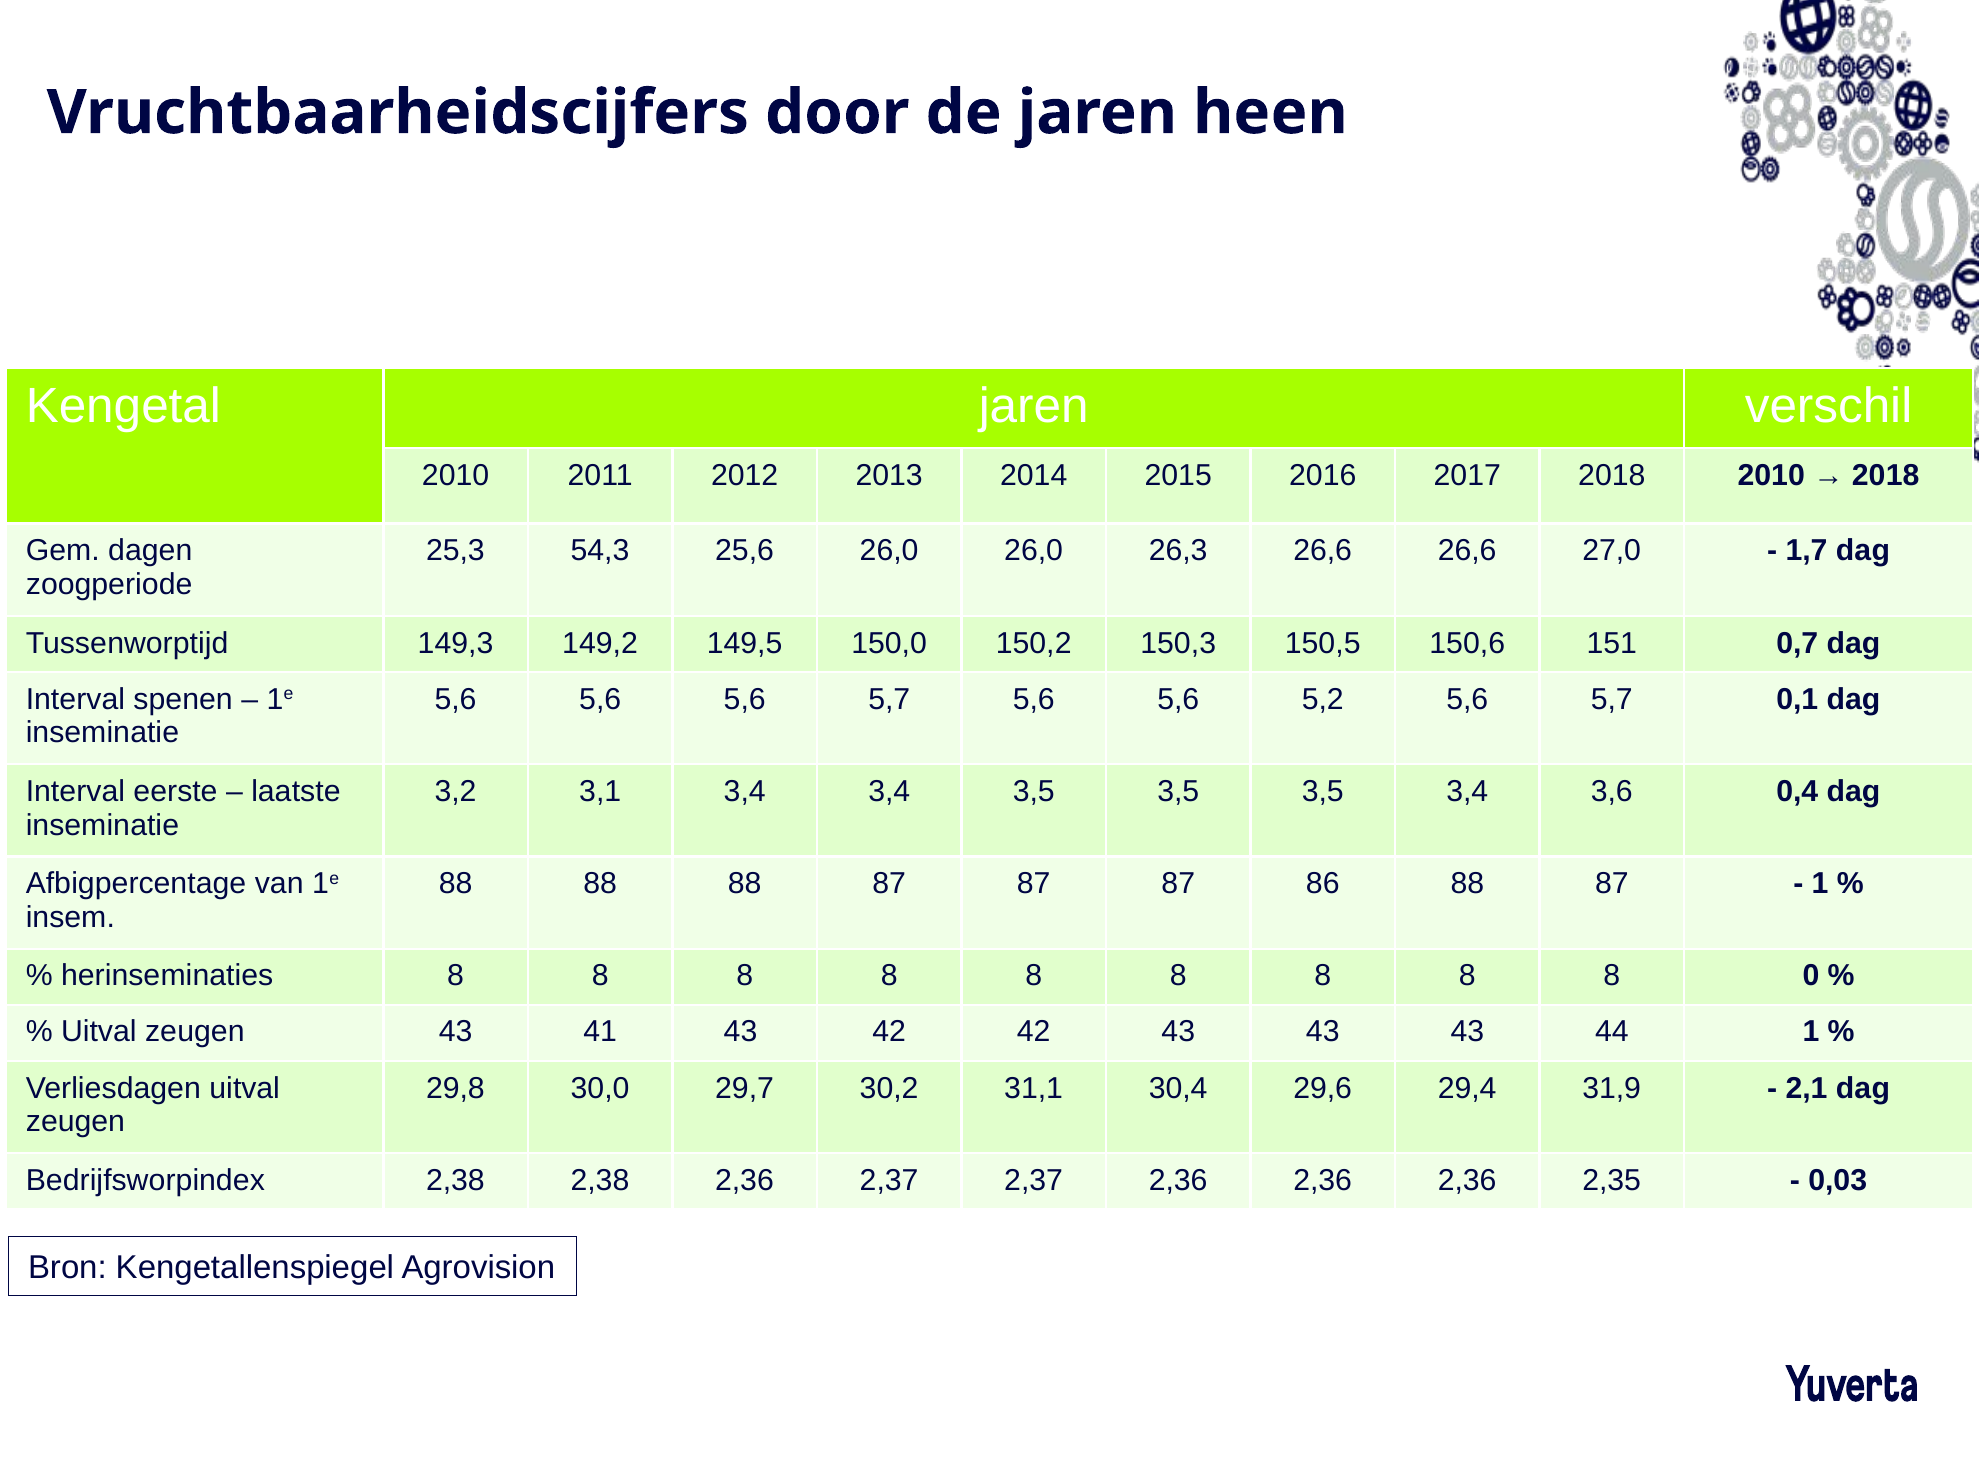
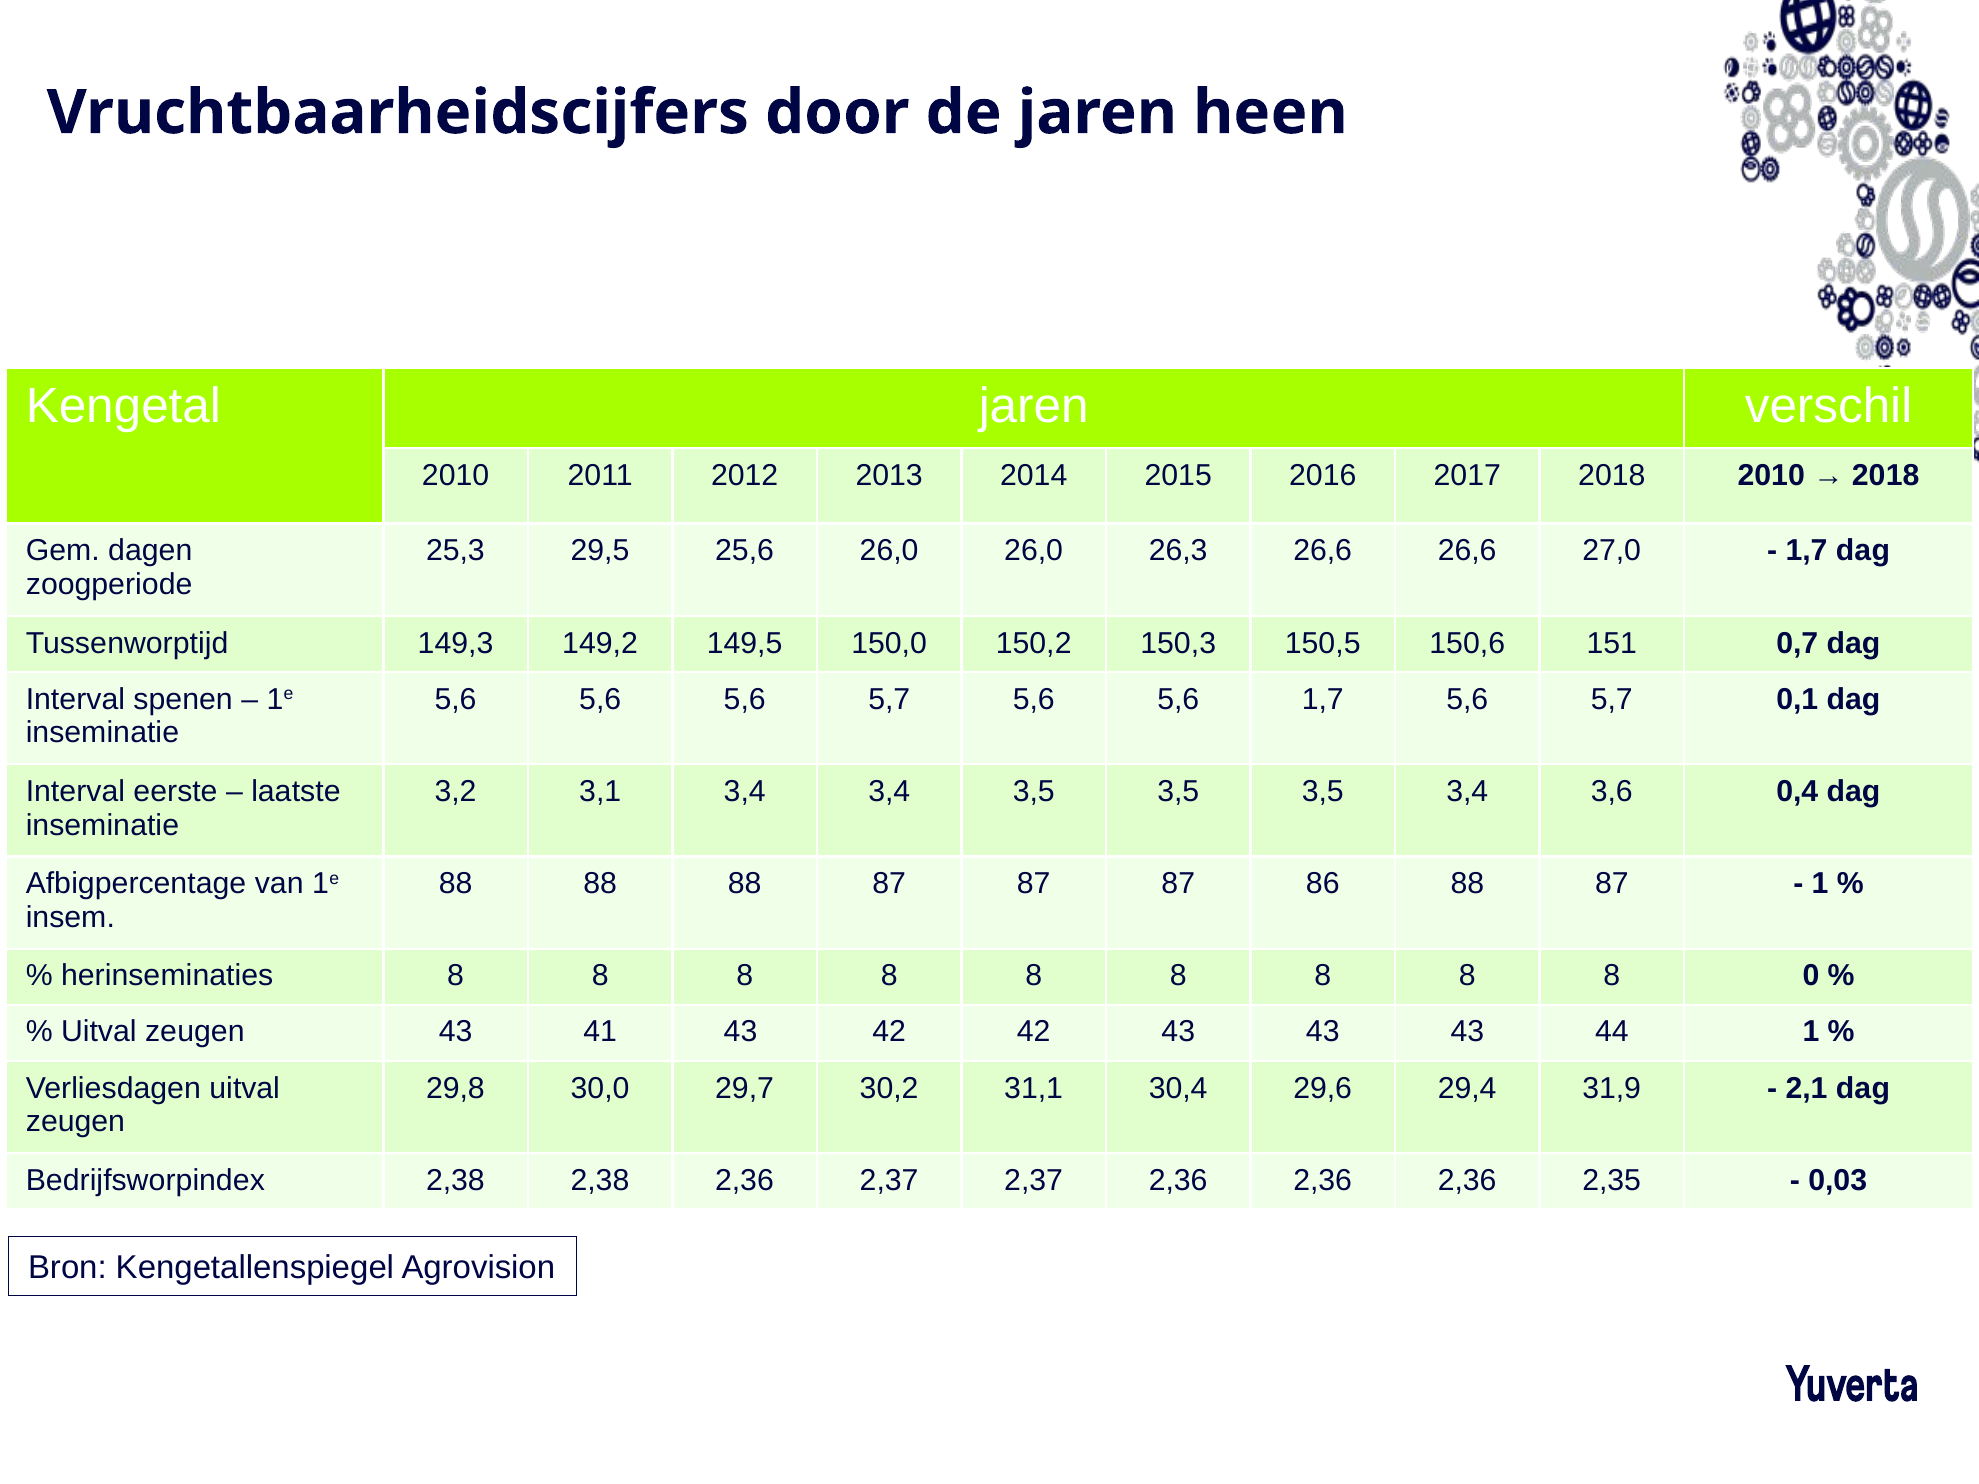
54,3: 54,3 -> 29,5
5,6 5,2: 5,2 -> 1,7
